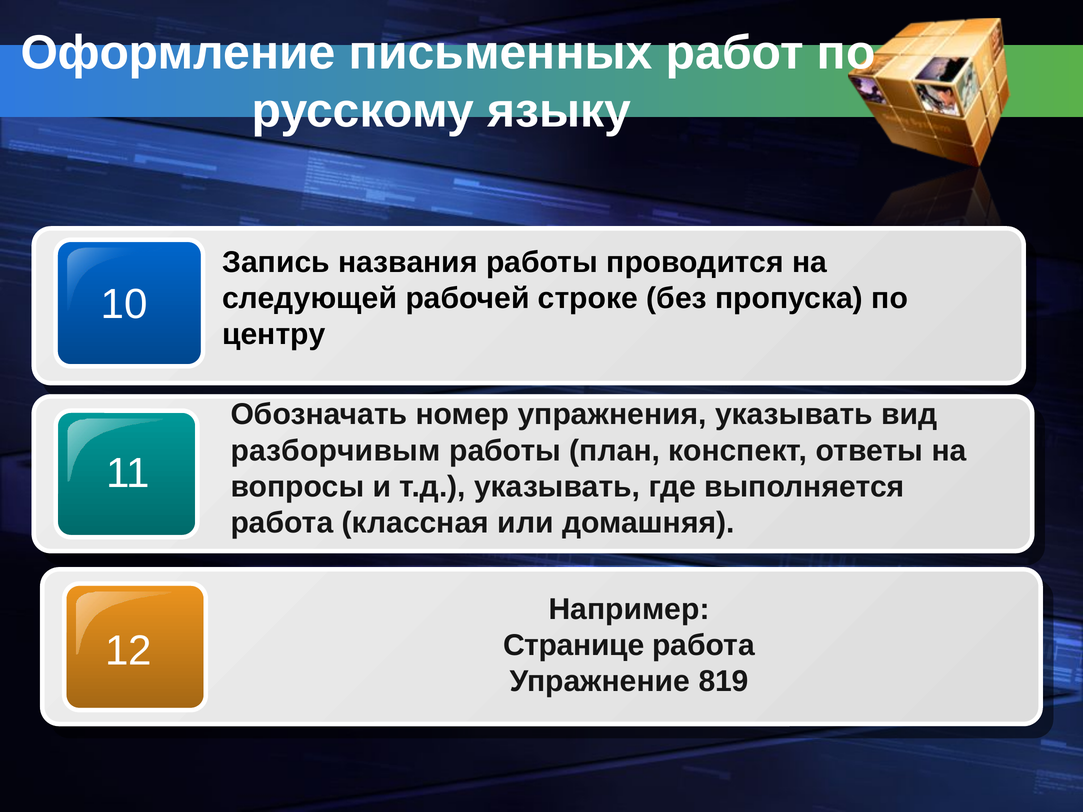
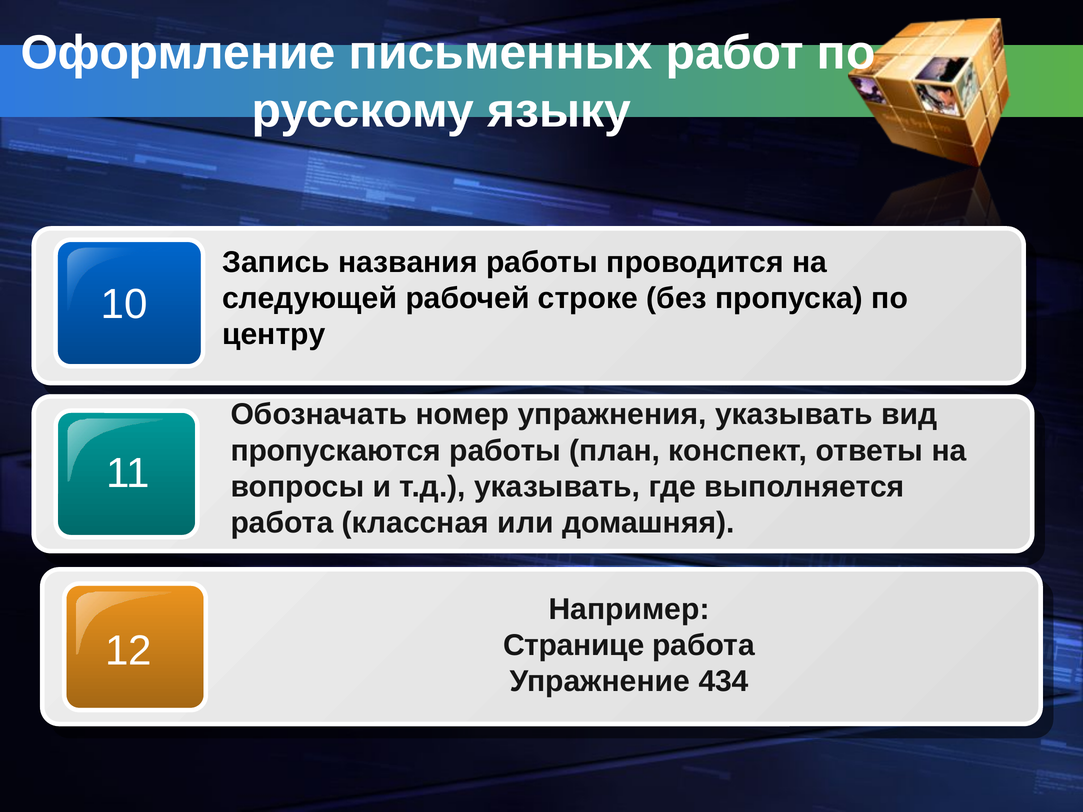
разборчивым: разборчивым -> пропускаются
819: 819 -> 434
